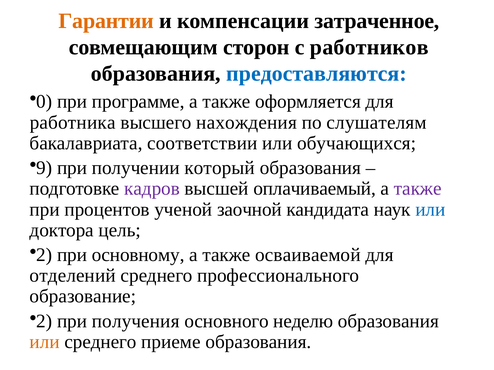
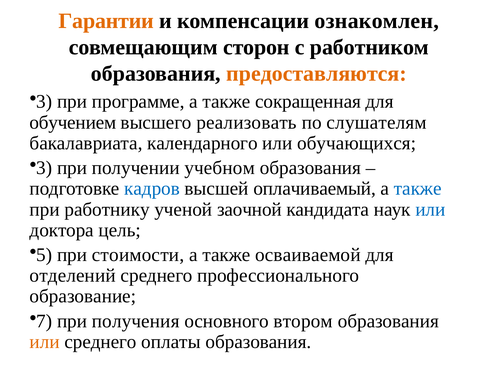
затраченное: затраченное -> ознакомлен
работников: работников -> работником
предоставляются colour: blue -> orange
0 at (44, 102): 0 -> 3
оформляется: оформляется -> сокращенная
работника: работника -> обучением
нахождения: нахождения -> реализовать
соответствии: соответствии -> календарного
9 at (44, 168): 9 -> 3
который: который -> учебном
кадров colour: purple -> blue
также at (418, 189) colour: purple -> blue
процентов: процентов -> работнику
2 at (44, 255): 2 -> 5
основному: основному -> стоимости
2 at (44, 322): 2 -> 7
неделю: неделю -> втором
приеме: приеме -> оплаты
